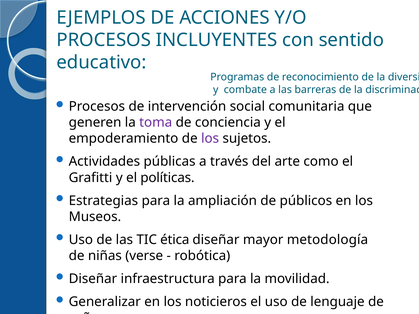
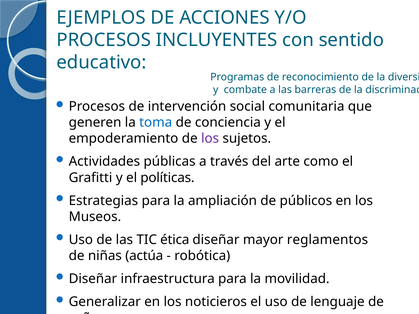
toma colour: purple -> blue
metodología: metodología -> reglamentos
verse: verse -> actúa
